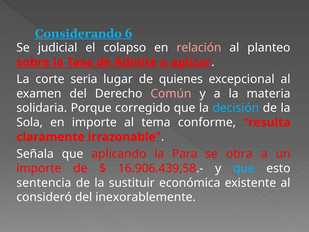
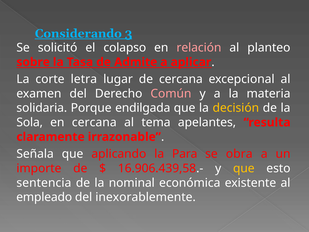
6: 6 -> 3
judicial: judicial -> solicitó
seria: seria -> letra
de quienes: quienes -> cercana
corregido: corregido -> endilgada
decisión colour: light blue -> yellow
en importe: importe -> cercana
conforme: conforme -> apelantes
que at (244, 168) colour: light blue -> yellow
sustituir: sustituir -> nominal
consideró: consideró -> empleado
